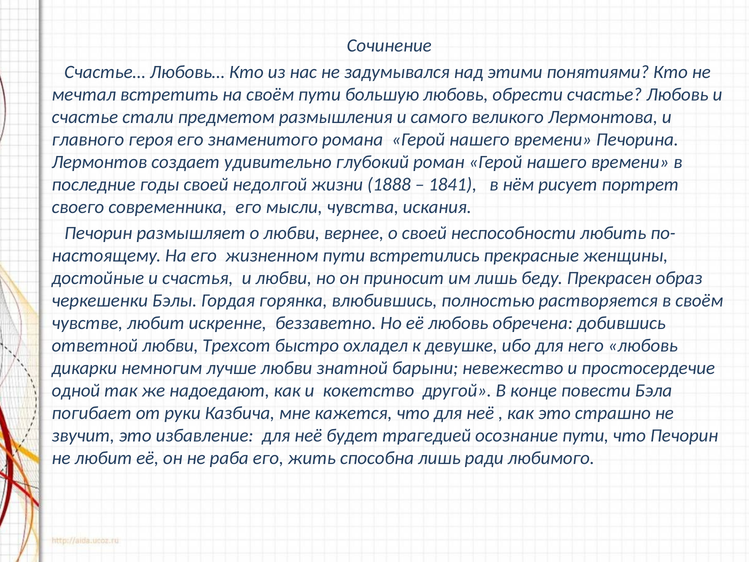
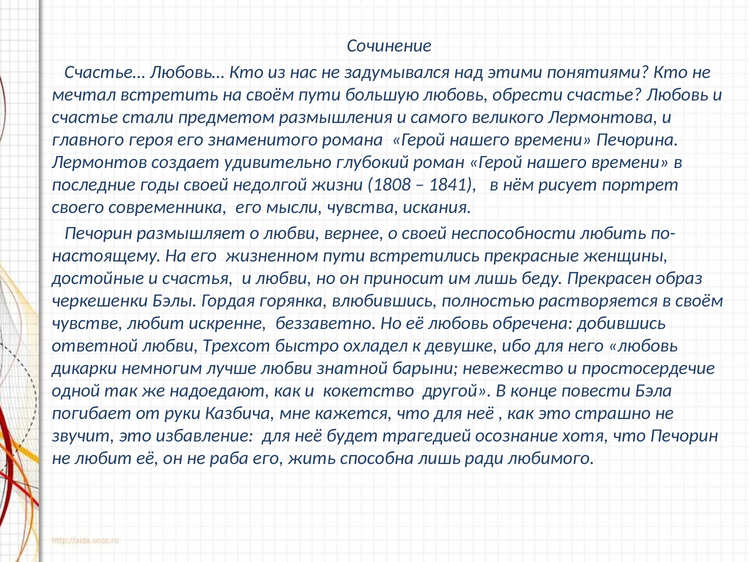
1888: 1888 -> 1808
осознание пути: пути -> хотя
